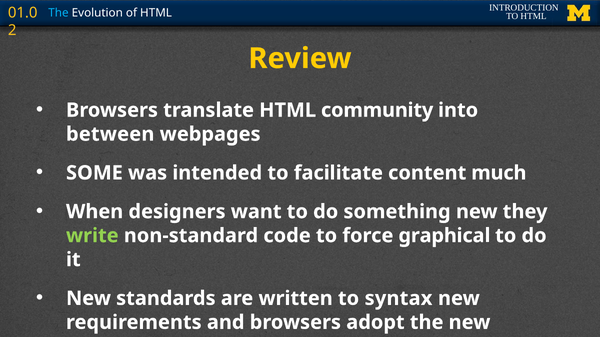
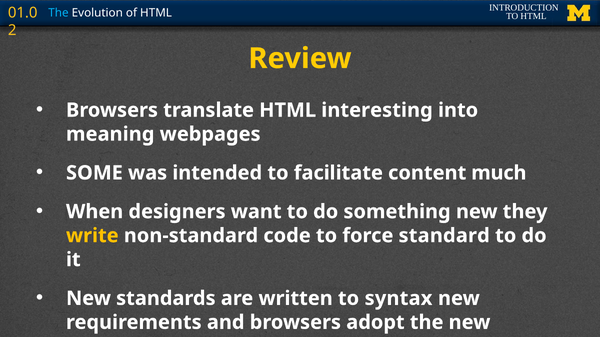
community: community -> interesting
between: between -> meaning
write colour: light green -> yellow
graphical: graphical -> standard
